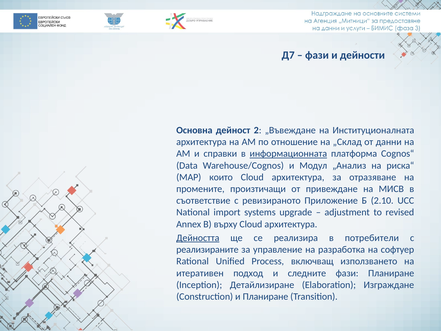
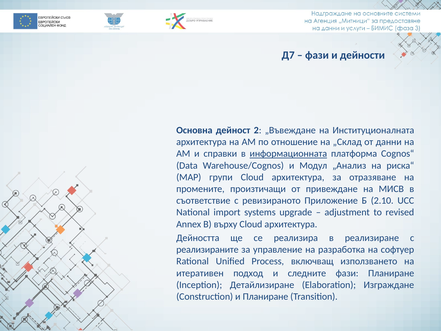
които: които -> групи
Дейността underline: present -> none
потребители: потребители -> реализиране
